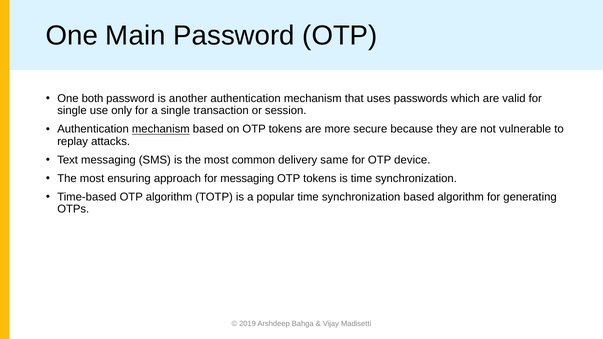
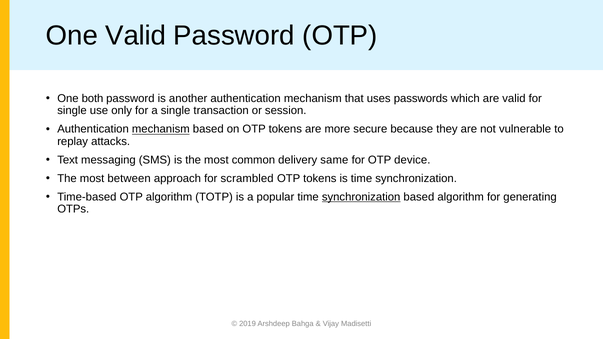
One Main: Main -> Valid
ensuring: ensuring -> between
for messaging: messaging -> scrambled
synchronization at (361, 197) underline: none -> present
